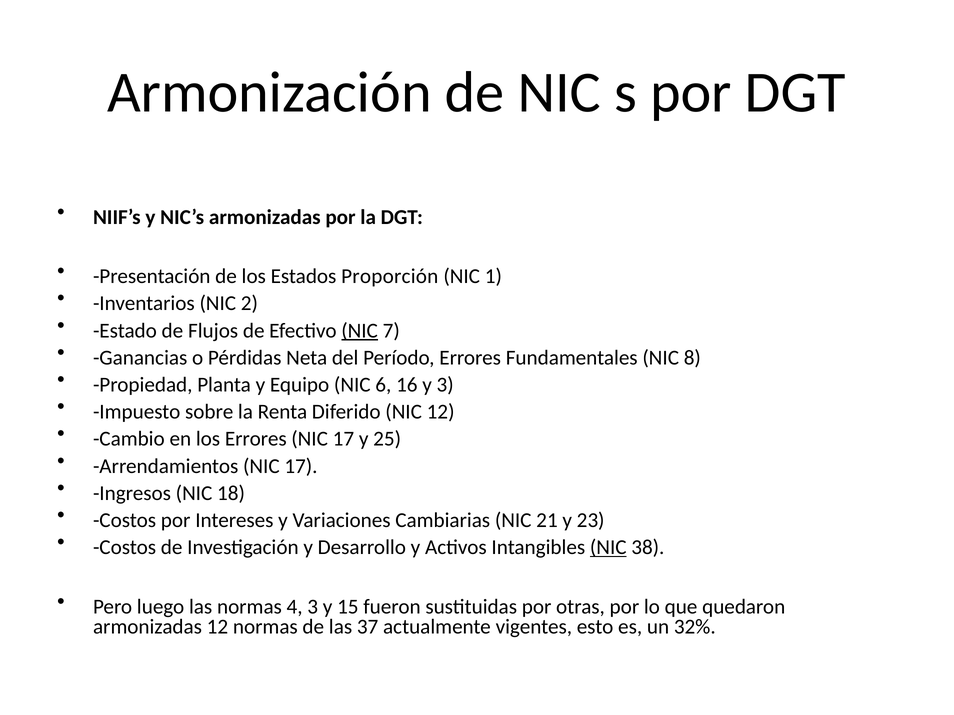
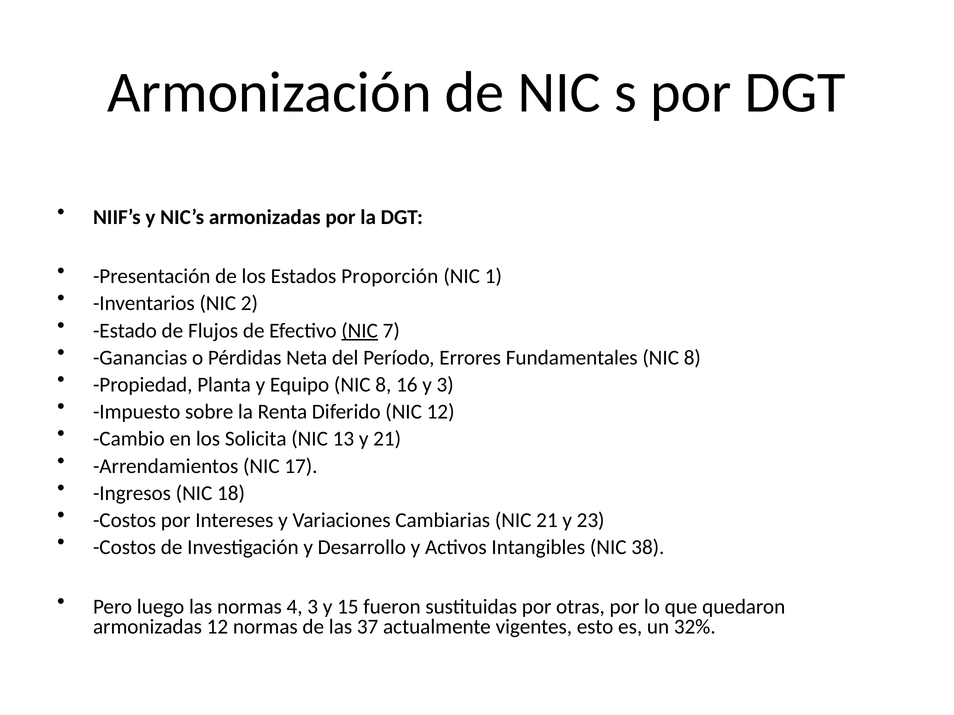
Equipo NIC 6: 6 -> 8
los Errores: Errores -> Solicita
17 at (343, 439): 17 -> 13
y 25: 25 -> 21
NIC at (608, 548) underline: present -> none
